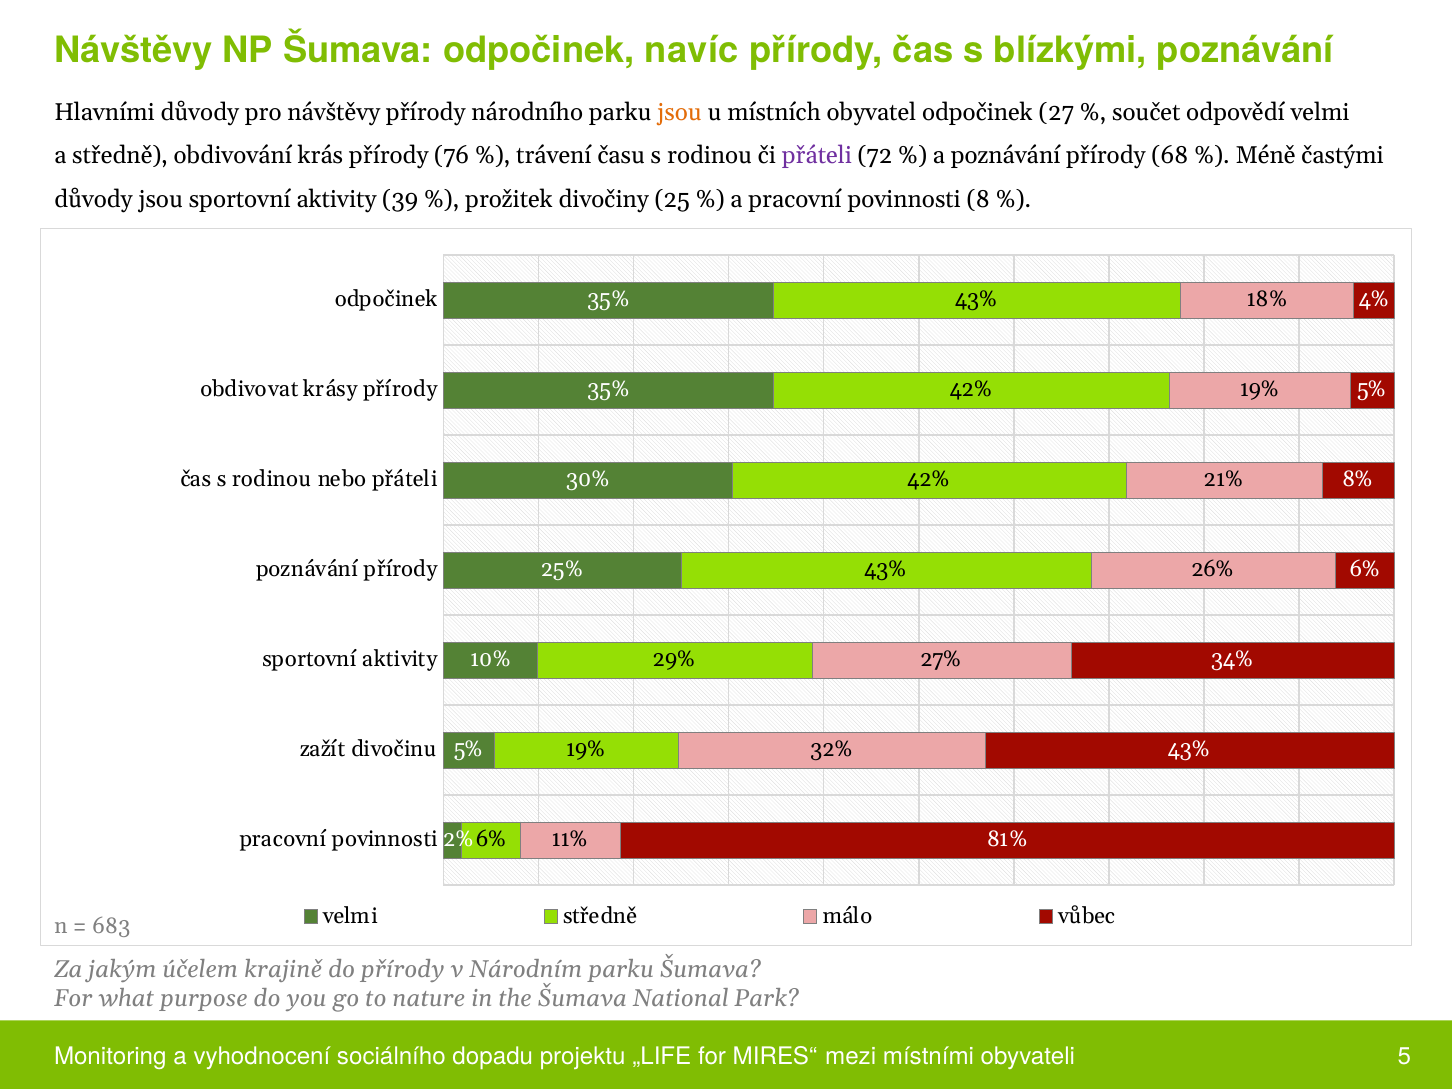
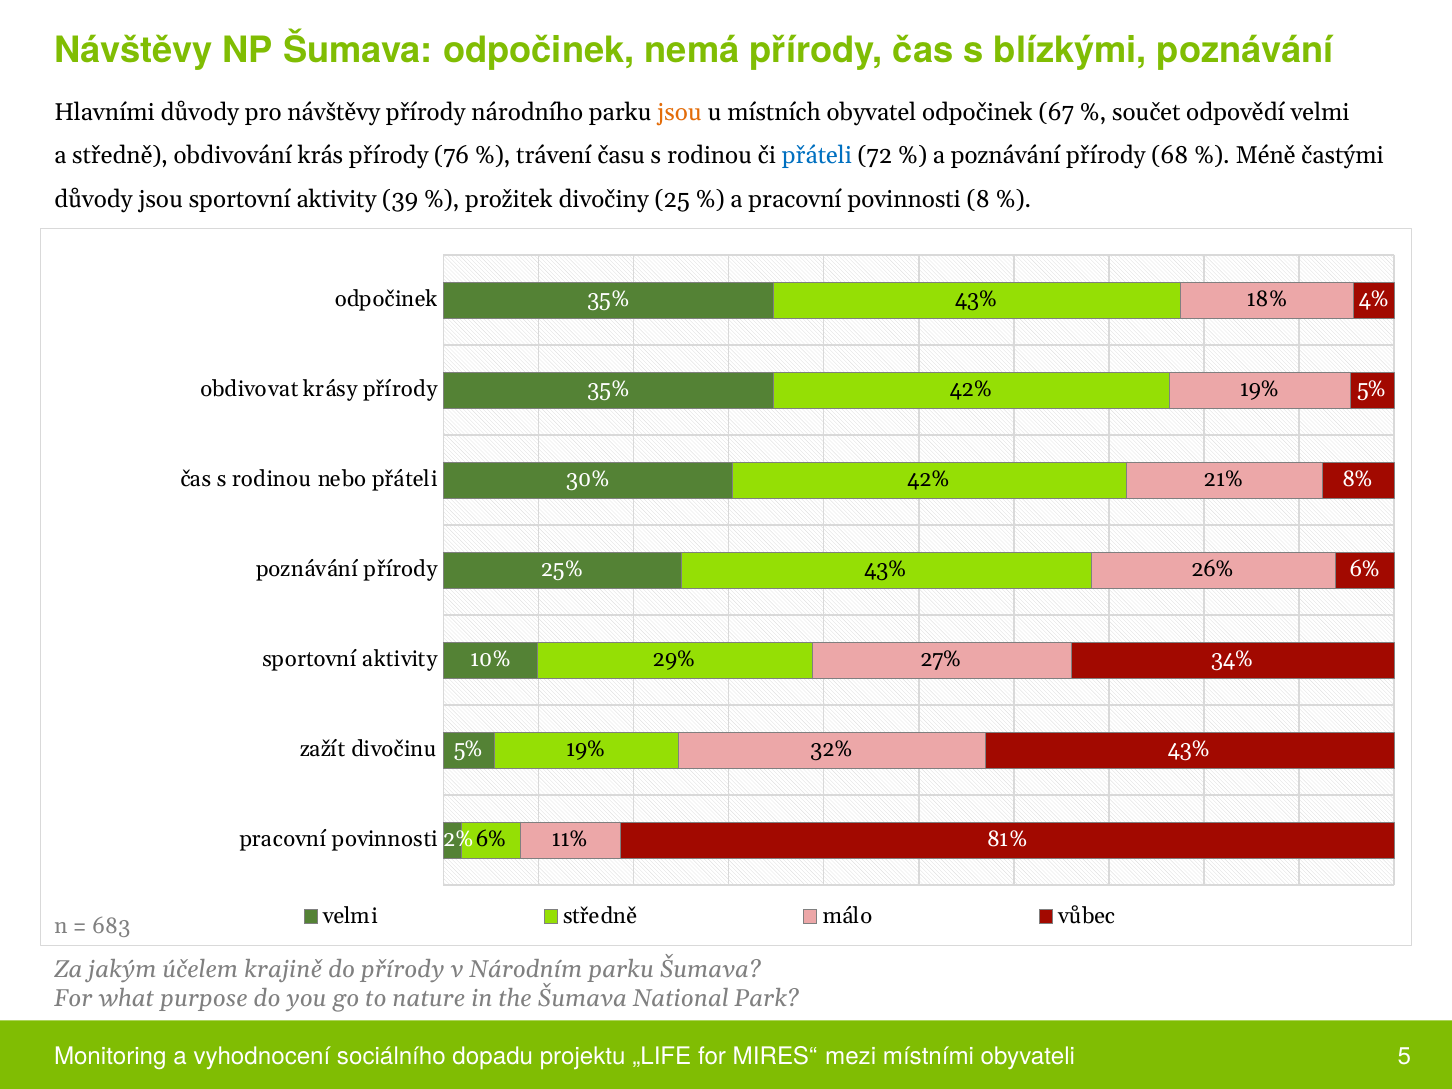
navíc: navíc -> nemá
27: 27 -> 67
přáteli at (817, 156) colour: purple -> blue
